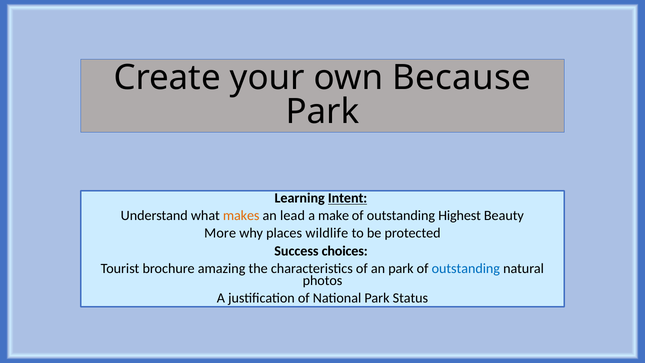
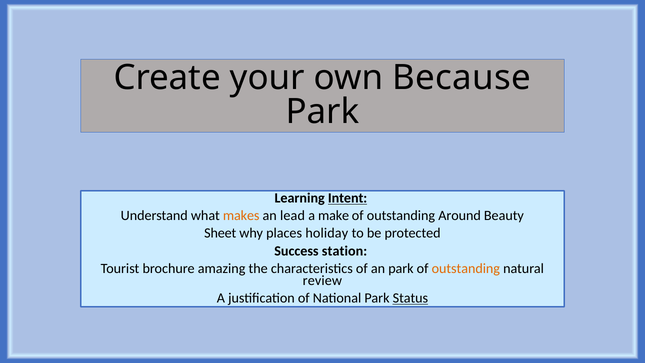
Highest: Highest -> Around
More: More -> Sheet
wildlife: wildlife -> holiday
choices: choices -> station
outstanding at (466, 268) colour: blue -> orange
photos: photos -> review
Status underline: none -> present
